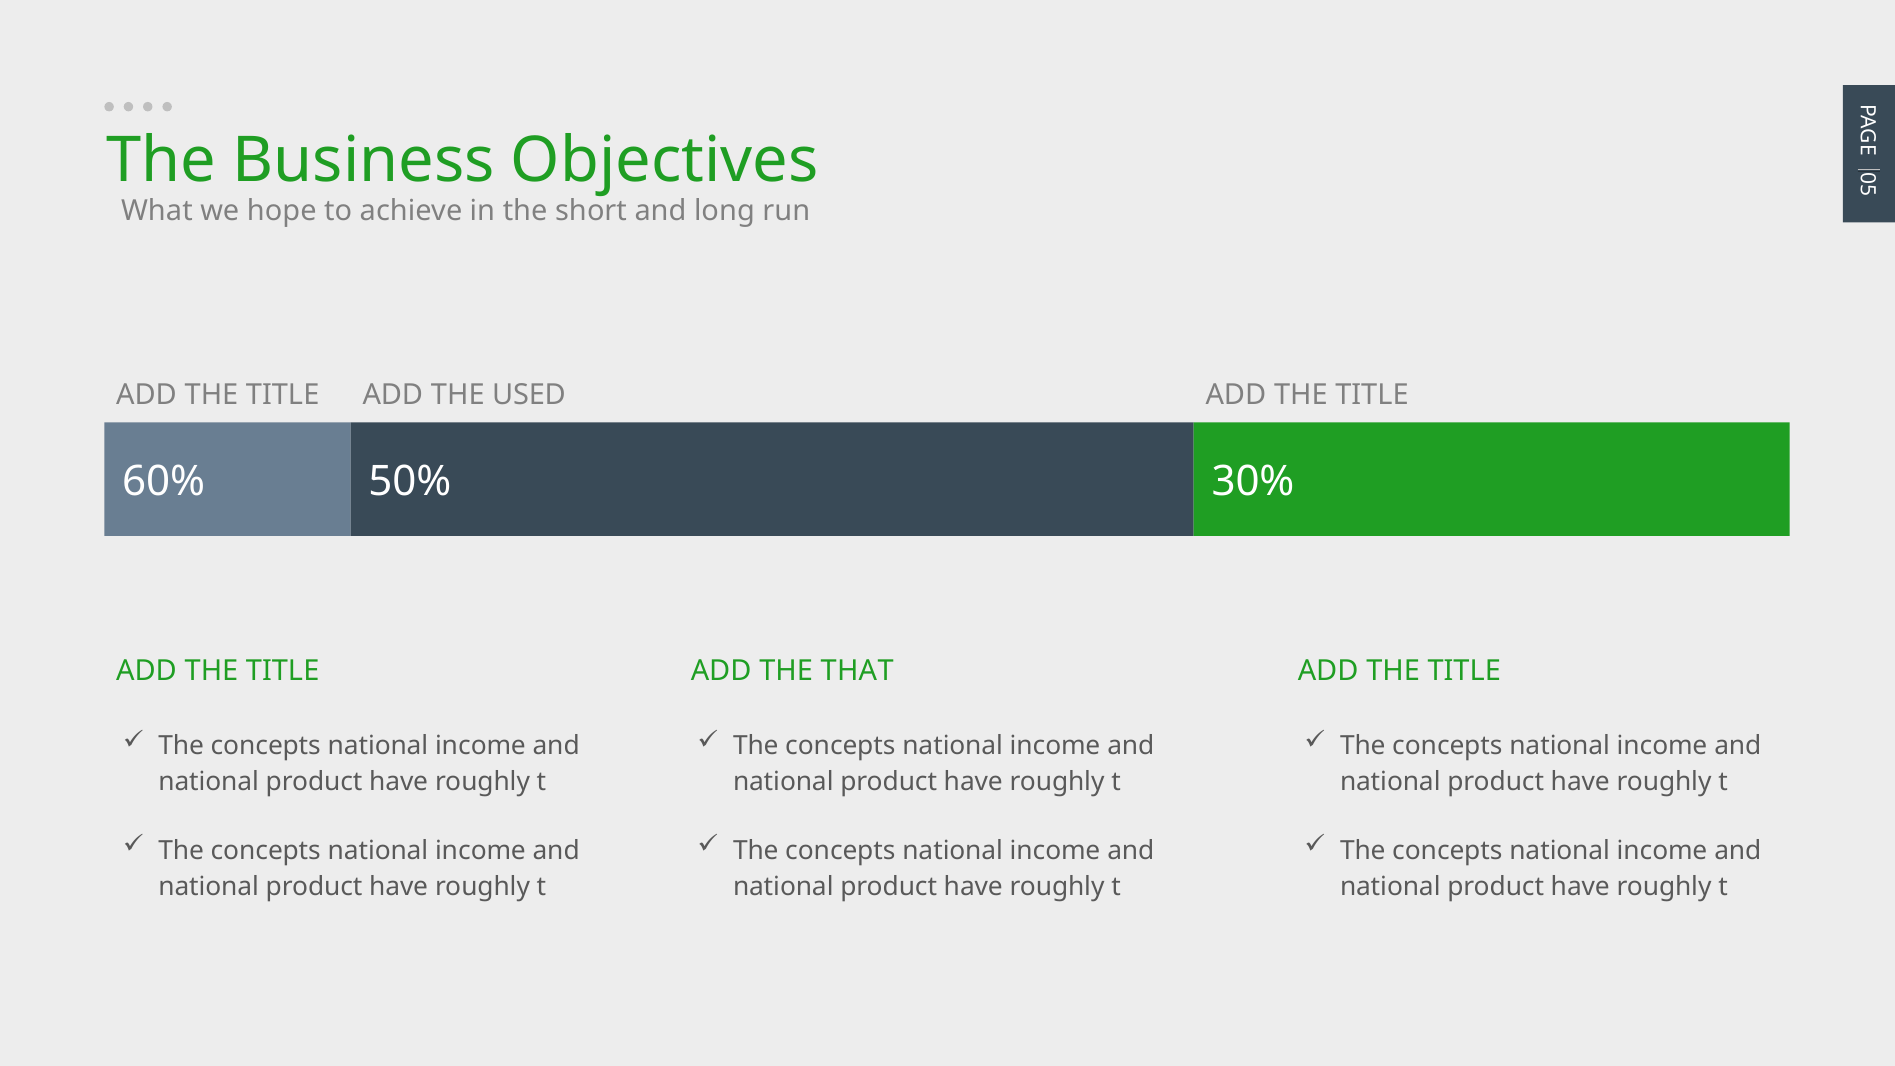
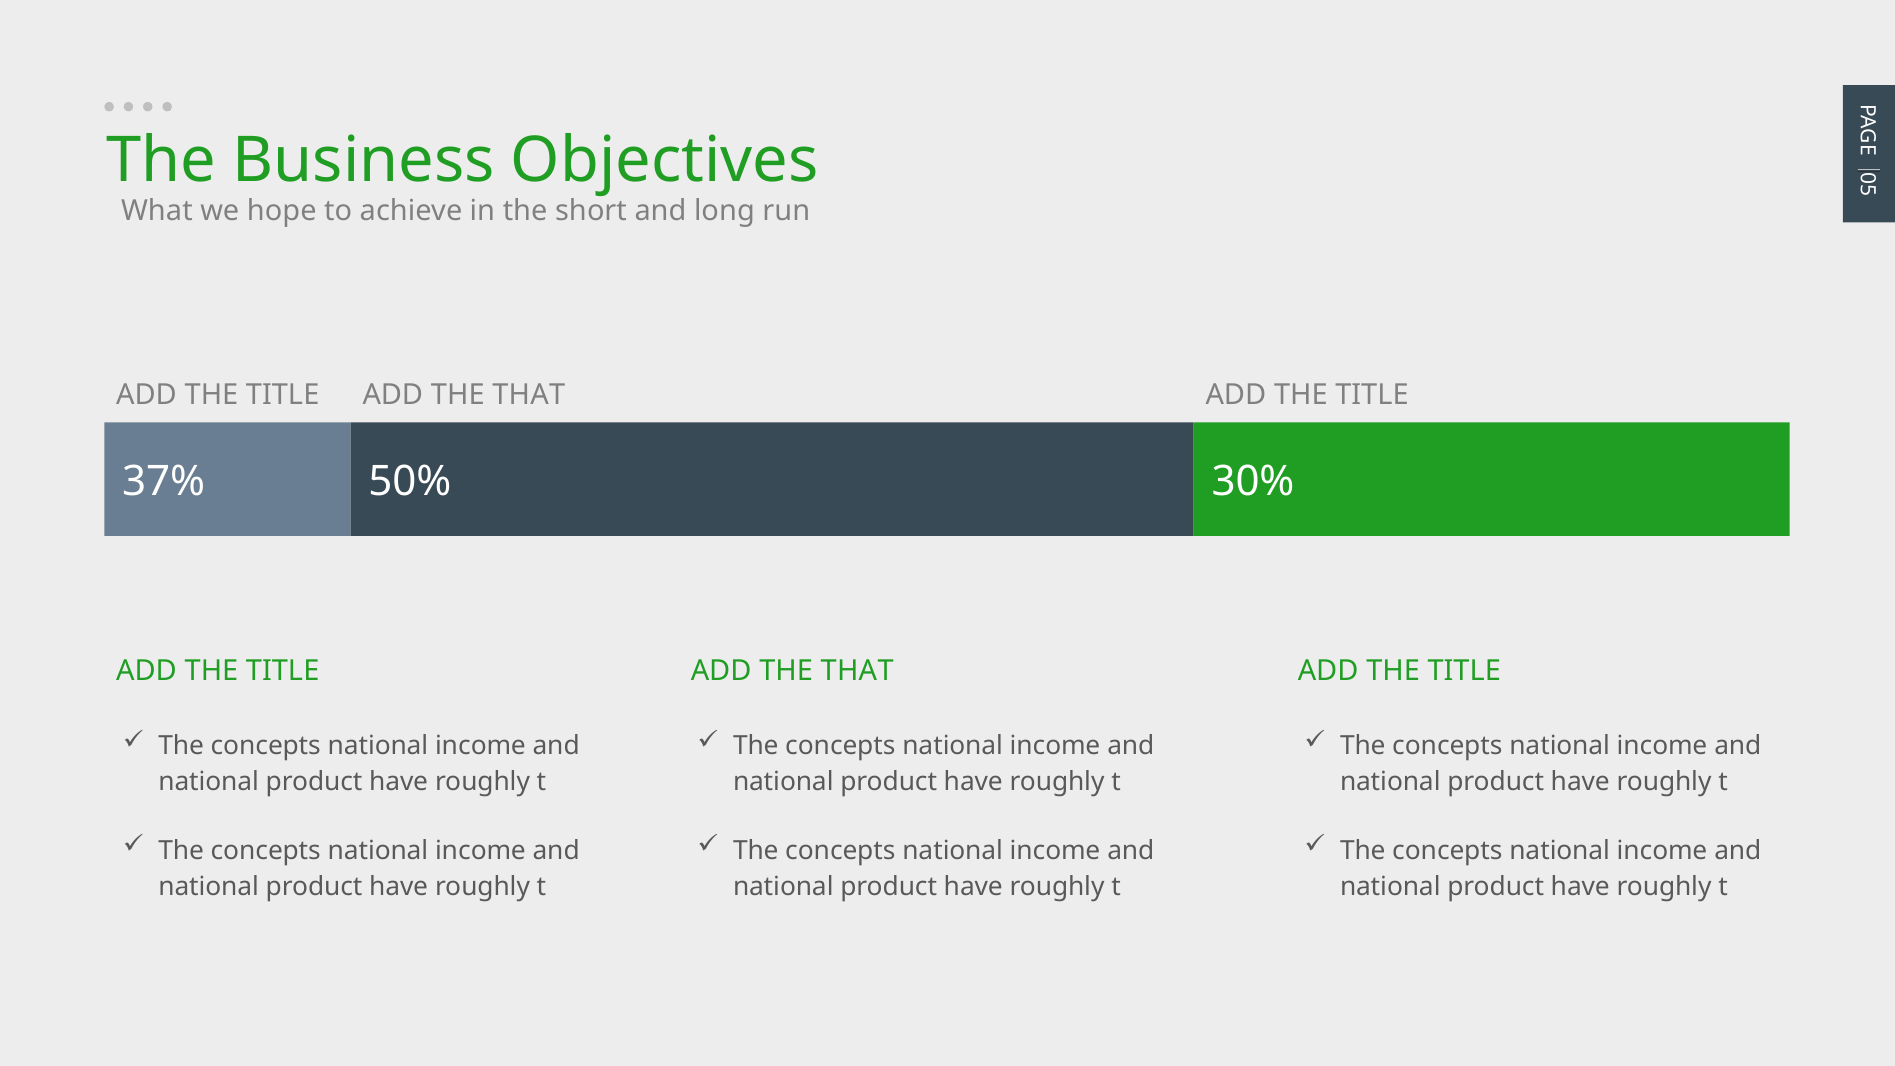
USED at (529, 394): USED -> THAT
60%: 60% -> 37%
